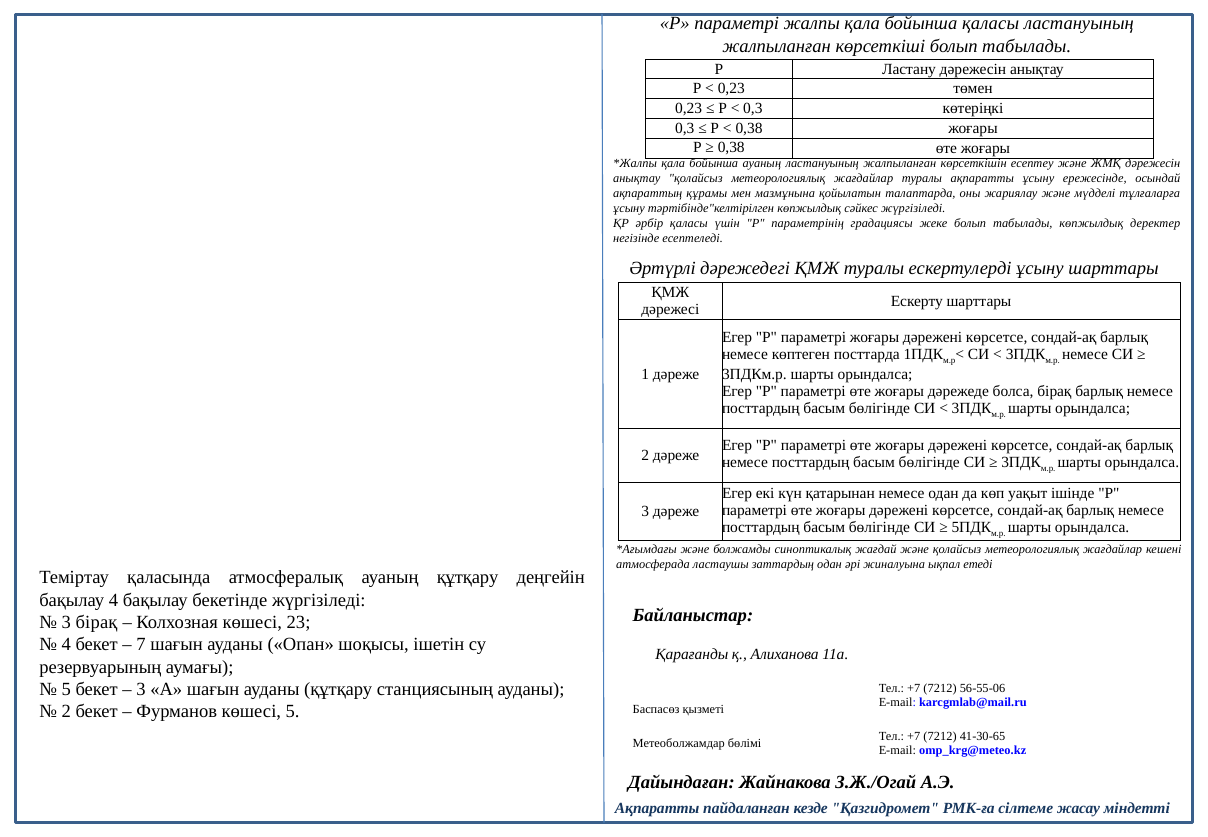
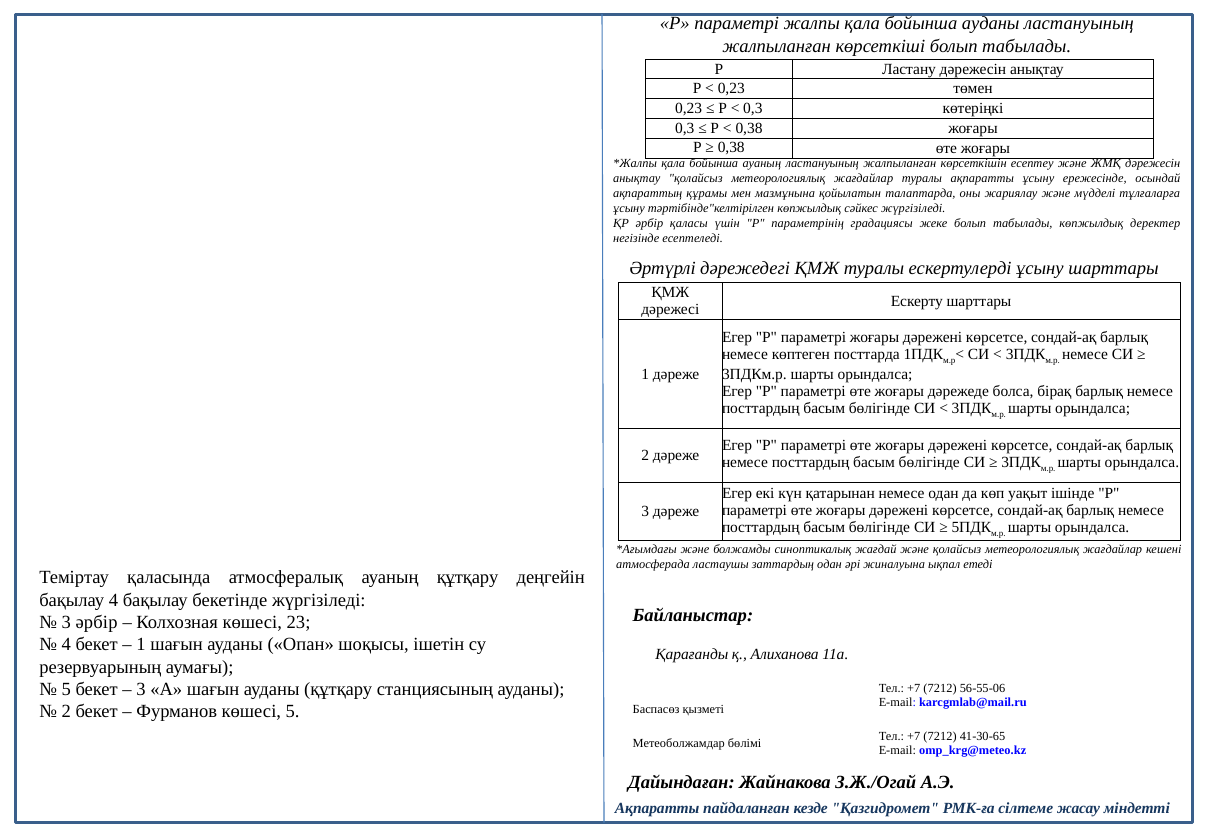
бойынша қаласы: қаласы -> ауданы
3 бірақ: бірақ -> әрбір
7 at (141, 644): 7 -> 1
